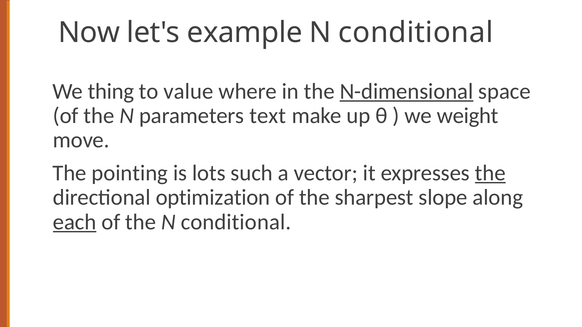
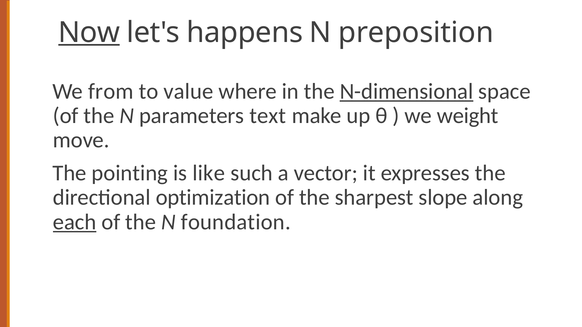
Now underline: none -> present
example: example -> happens
conditional at (416, 32): conditional -> preposition
thing: thing -> from
lots: lots -> like
the at (490, 173) underline: present -> none
the N conditional: conditional -> foundation
